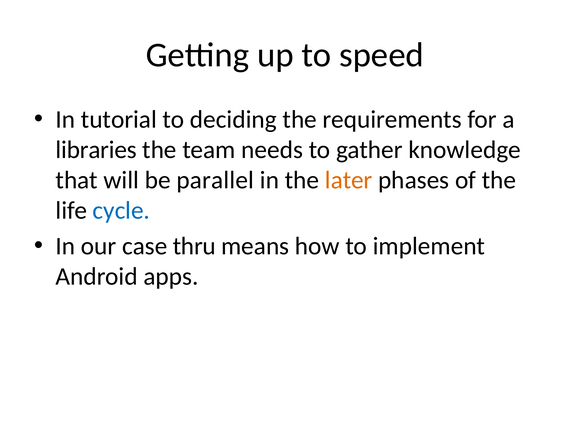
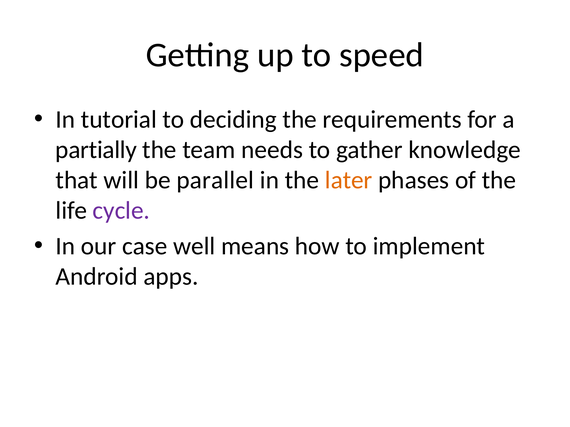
libraries: libraries -> partially
cycle colour: blue -> purple
thru: thru -> well
